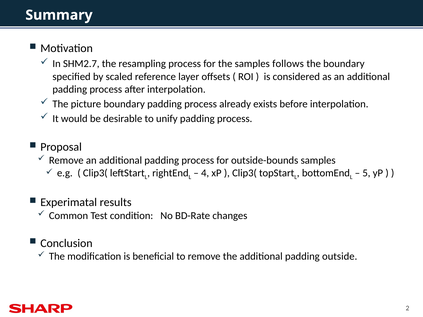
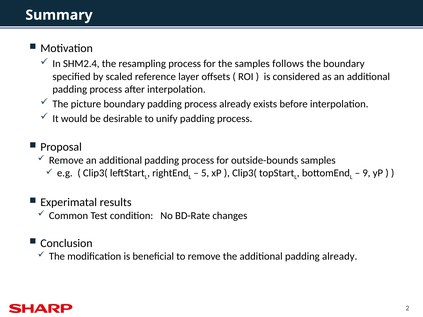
SHM2.7: SHM2.7 -> SHM2.4
4: 4 -> 5
5: 5 -> 9
padding outside: outside -> already
